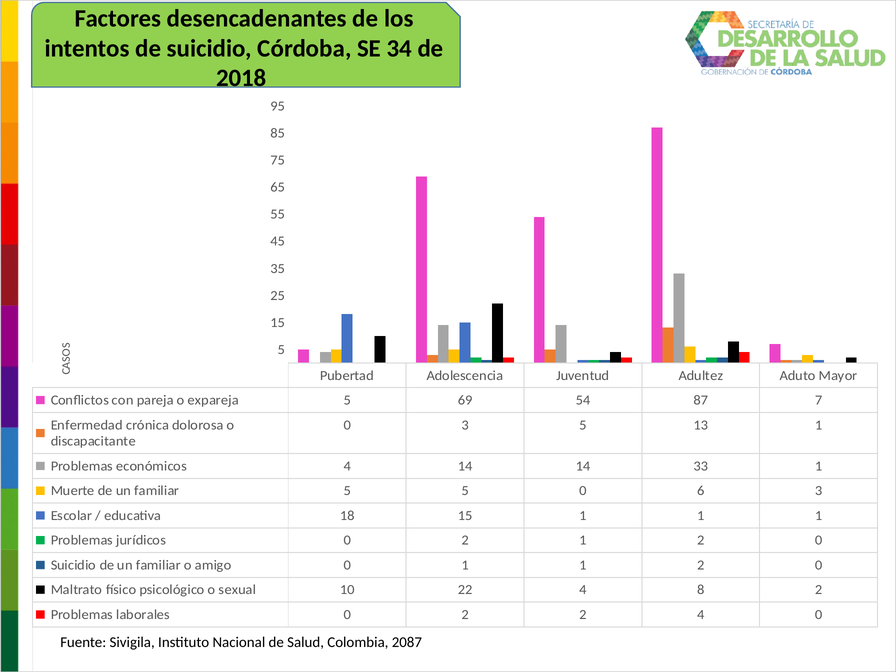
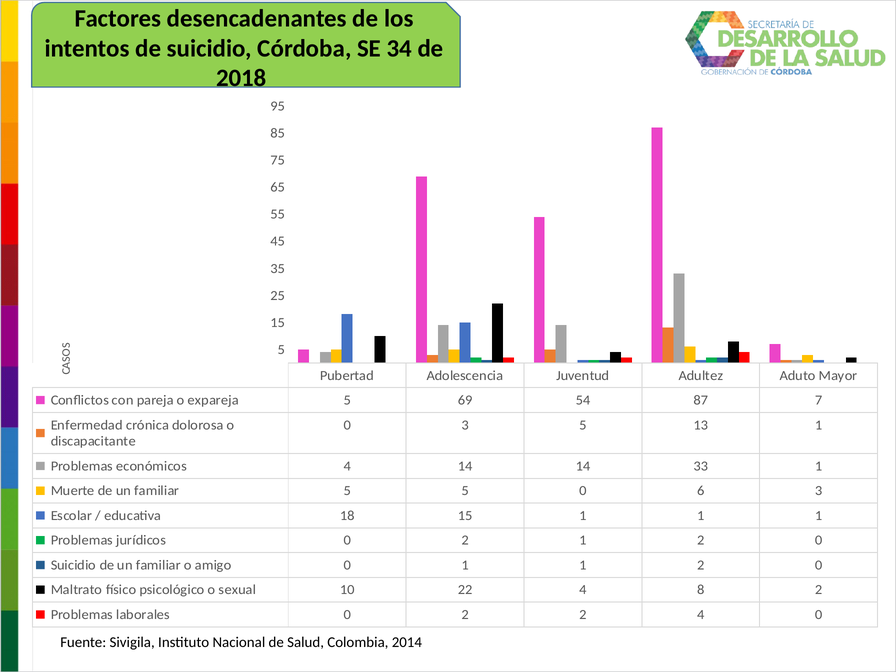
2087: 2087 -> 2014
